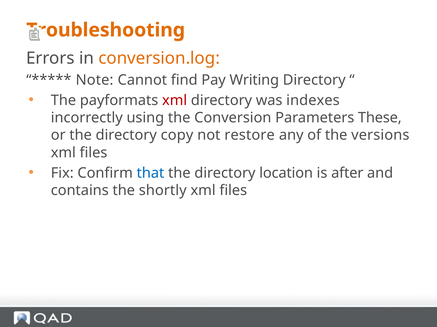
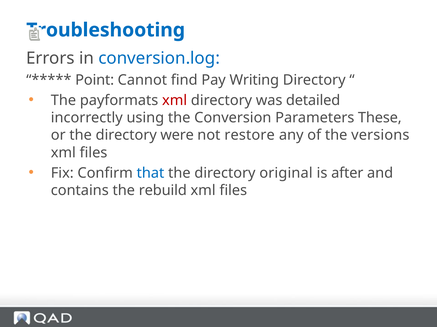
Troubleshooting colour: orange -> blue
conversion.log colour: orange -> blue
Note: Note -> Point
indexes: indexes -> detailed
copy: copy -> were
location: location -> original
shortly: shortly -> rebuild
